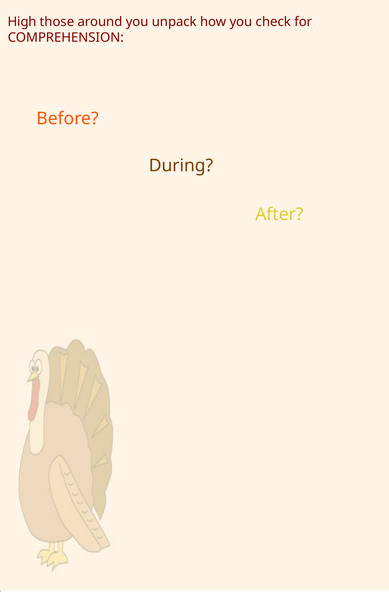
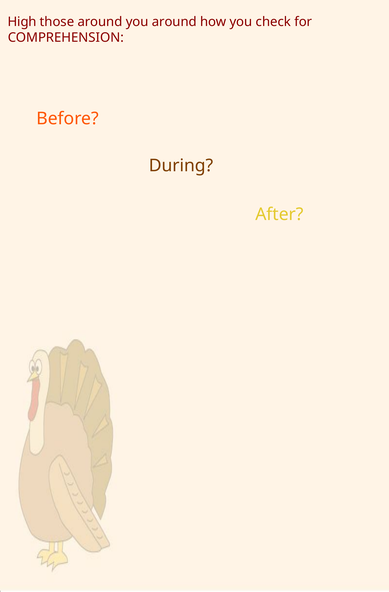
you unpack: unpack -> around
